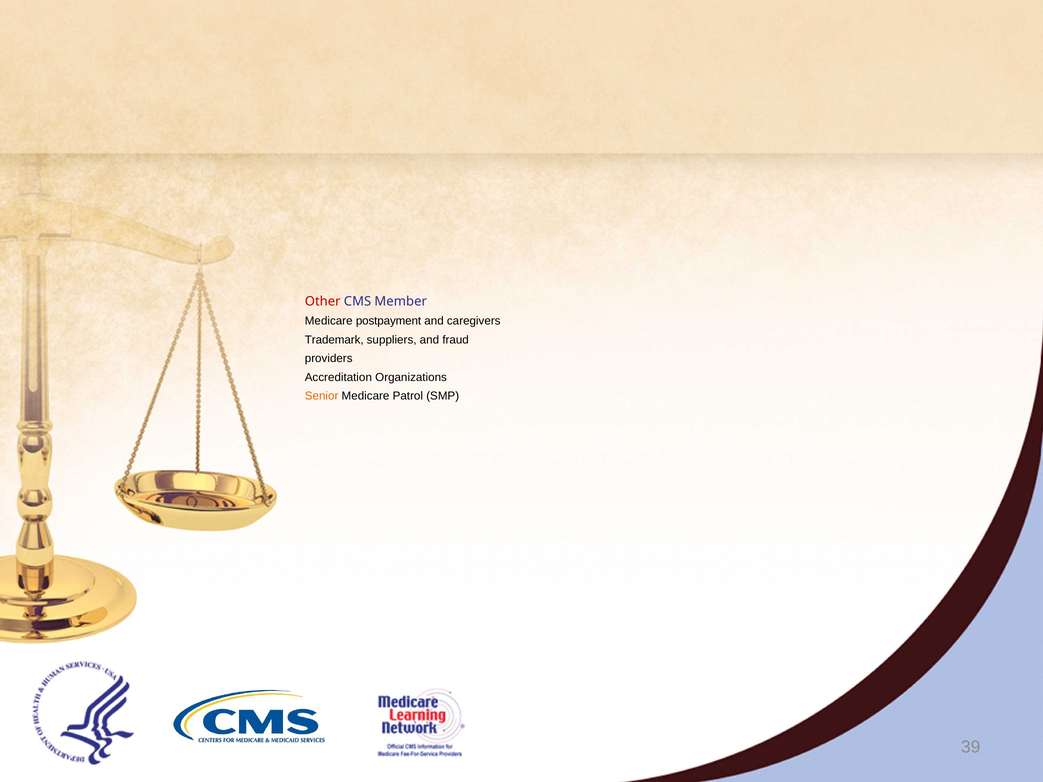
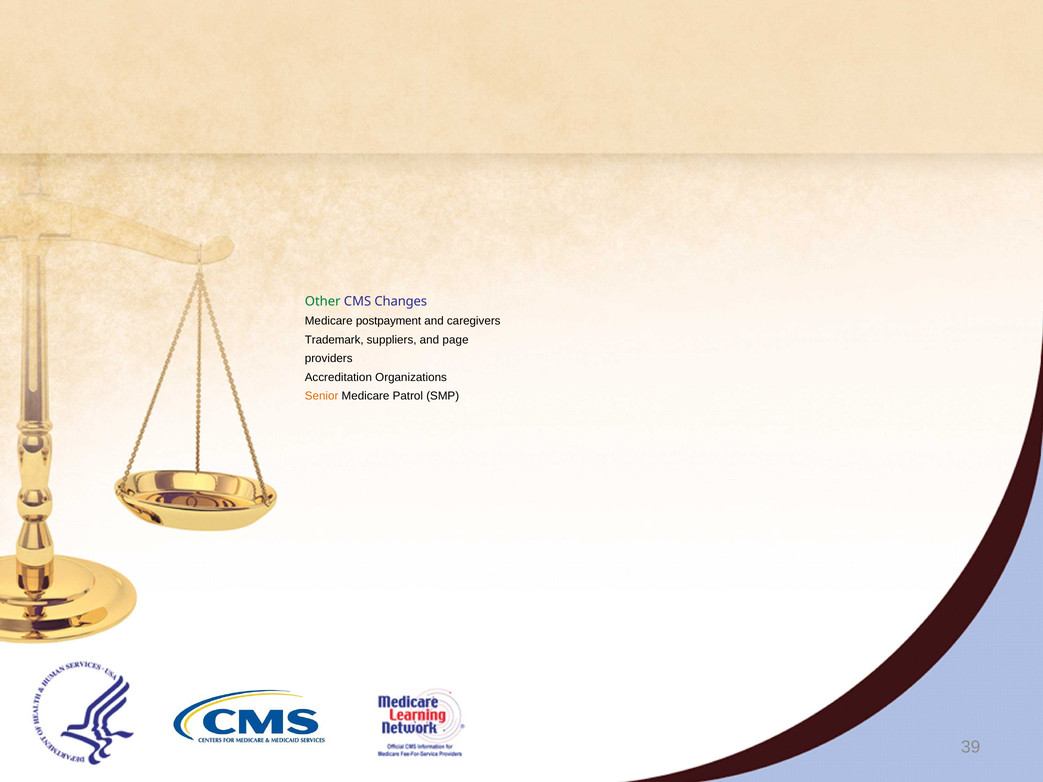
Other colour: red -> green
Member: Member -> Changes
fraud: fraud -> page
